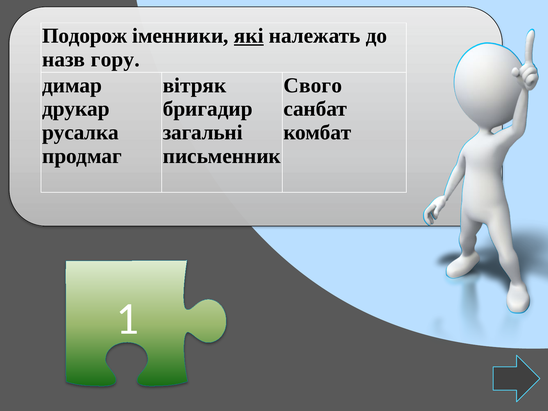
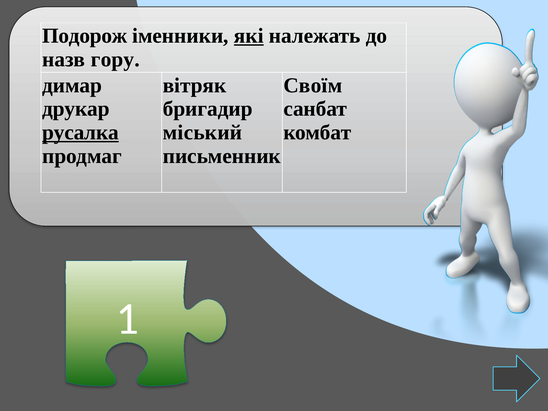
Свого: Свого -> Своїм
русалка underline: none -> present
загальні: загальні -> міський
